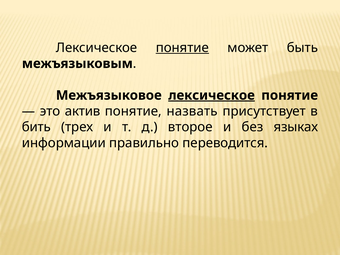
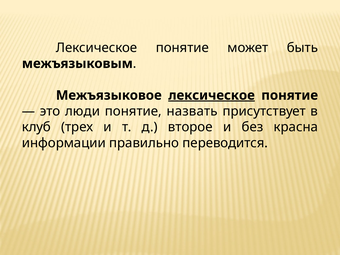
понятие at (182, 48) underline: present -> none
актив: актив -> люди
бить: бить -> клуб
языках: языках -> красна
